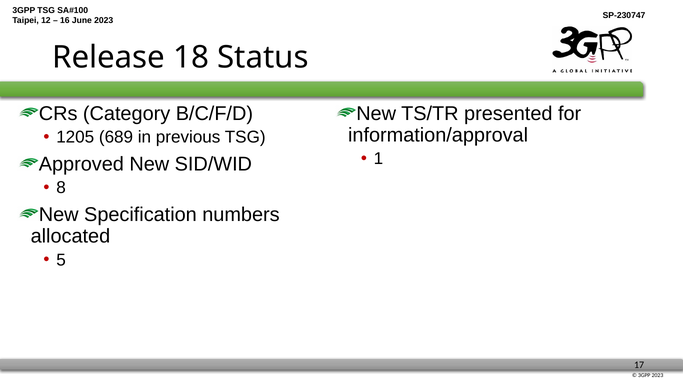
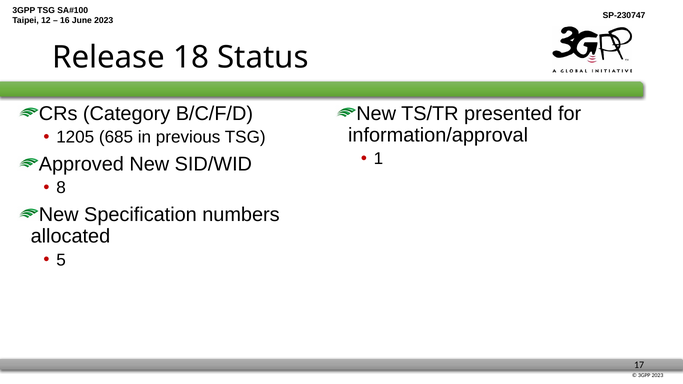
689: 689 -> 685
